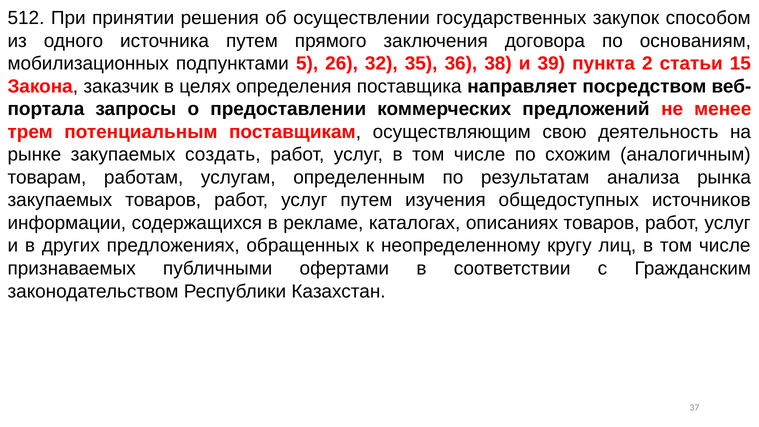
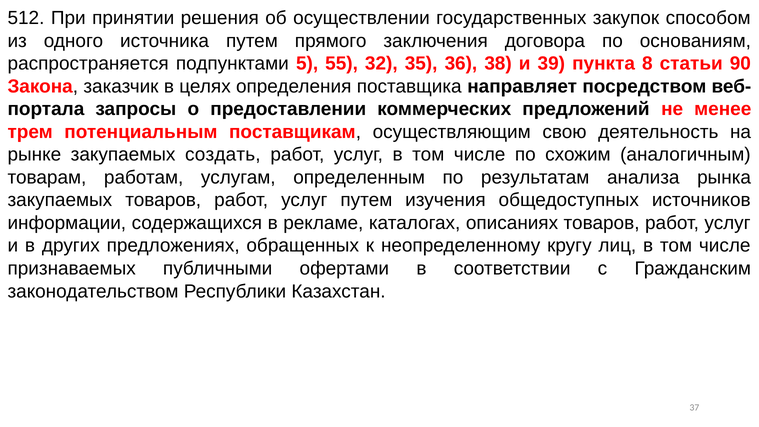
мобилизационных: мобилизационных -> распространяется
26: 26 -> 55
2: 2 -> 8
15: 15 -> 90
